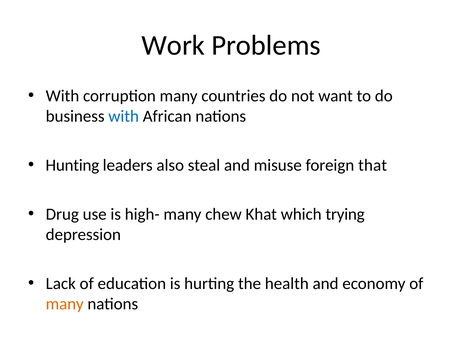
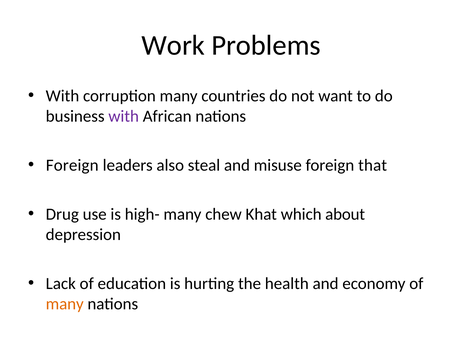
with at (124, 116) colour: blue -> purple
Hunting at (72, 165): Hunting -> Foreign
trying: trying -> about
